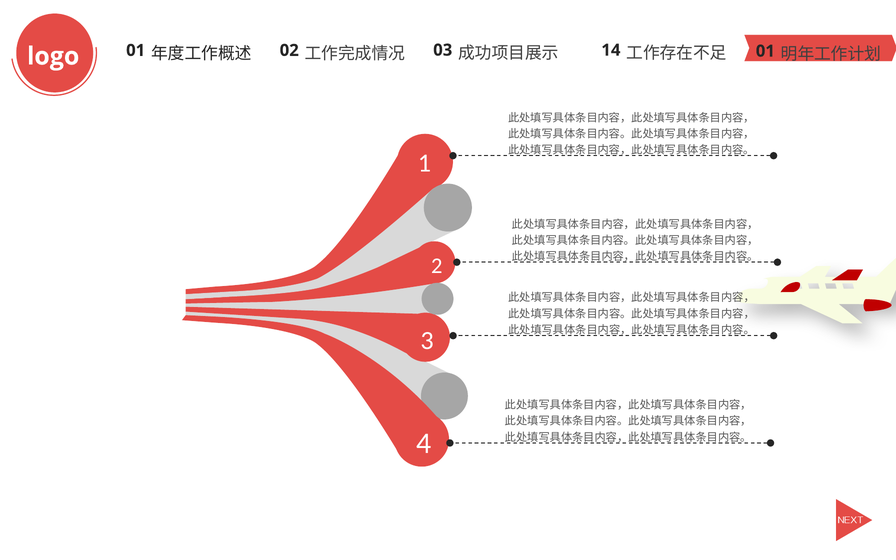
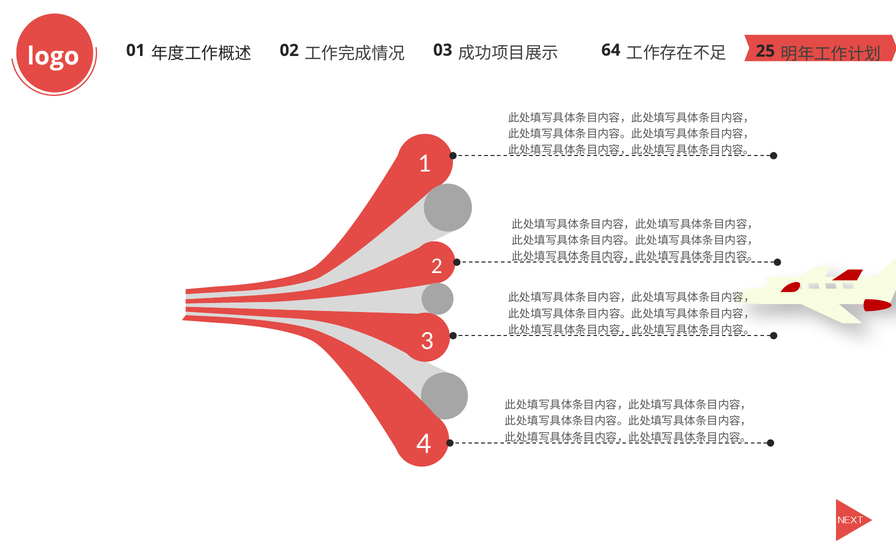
14: 14 -> 64
01 at (765, 51): 01 -> 25
